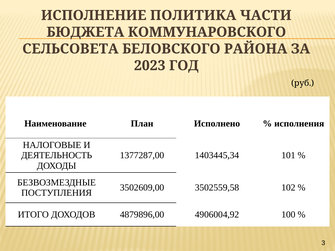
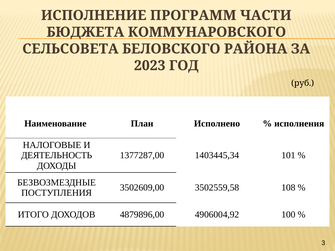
ПОЛИТИКА: ПОЛИТИКА -> ПРОГРАММ
102: 102 -> 108
